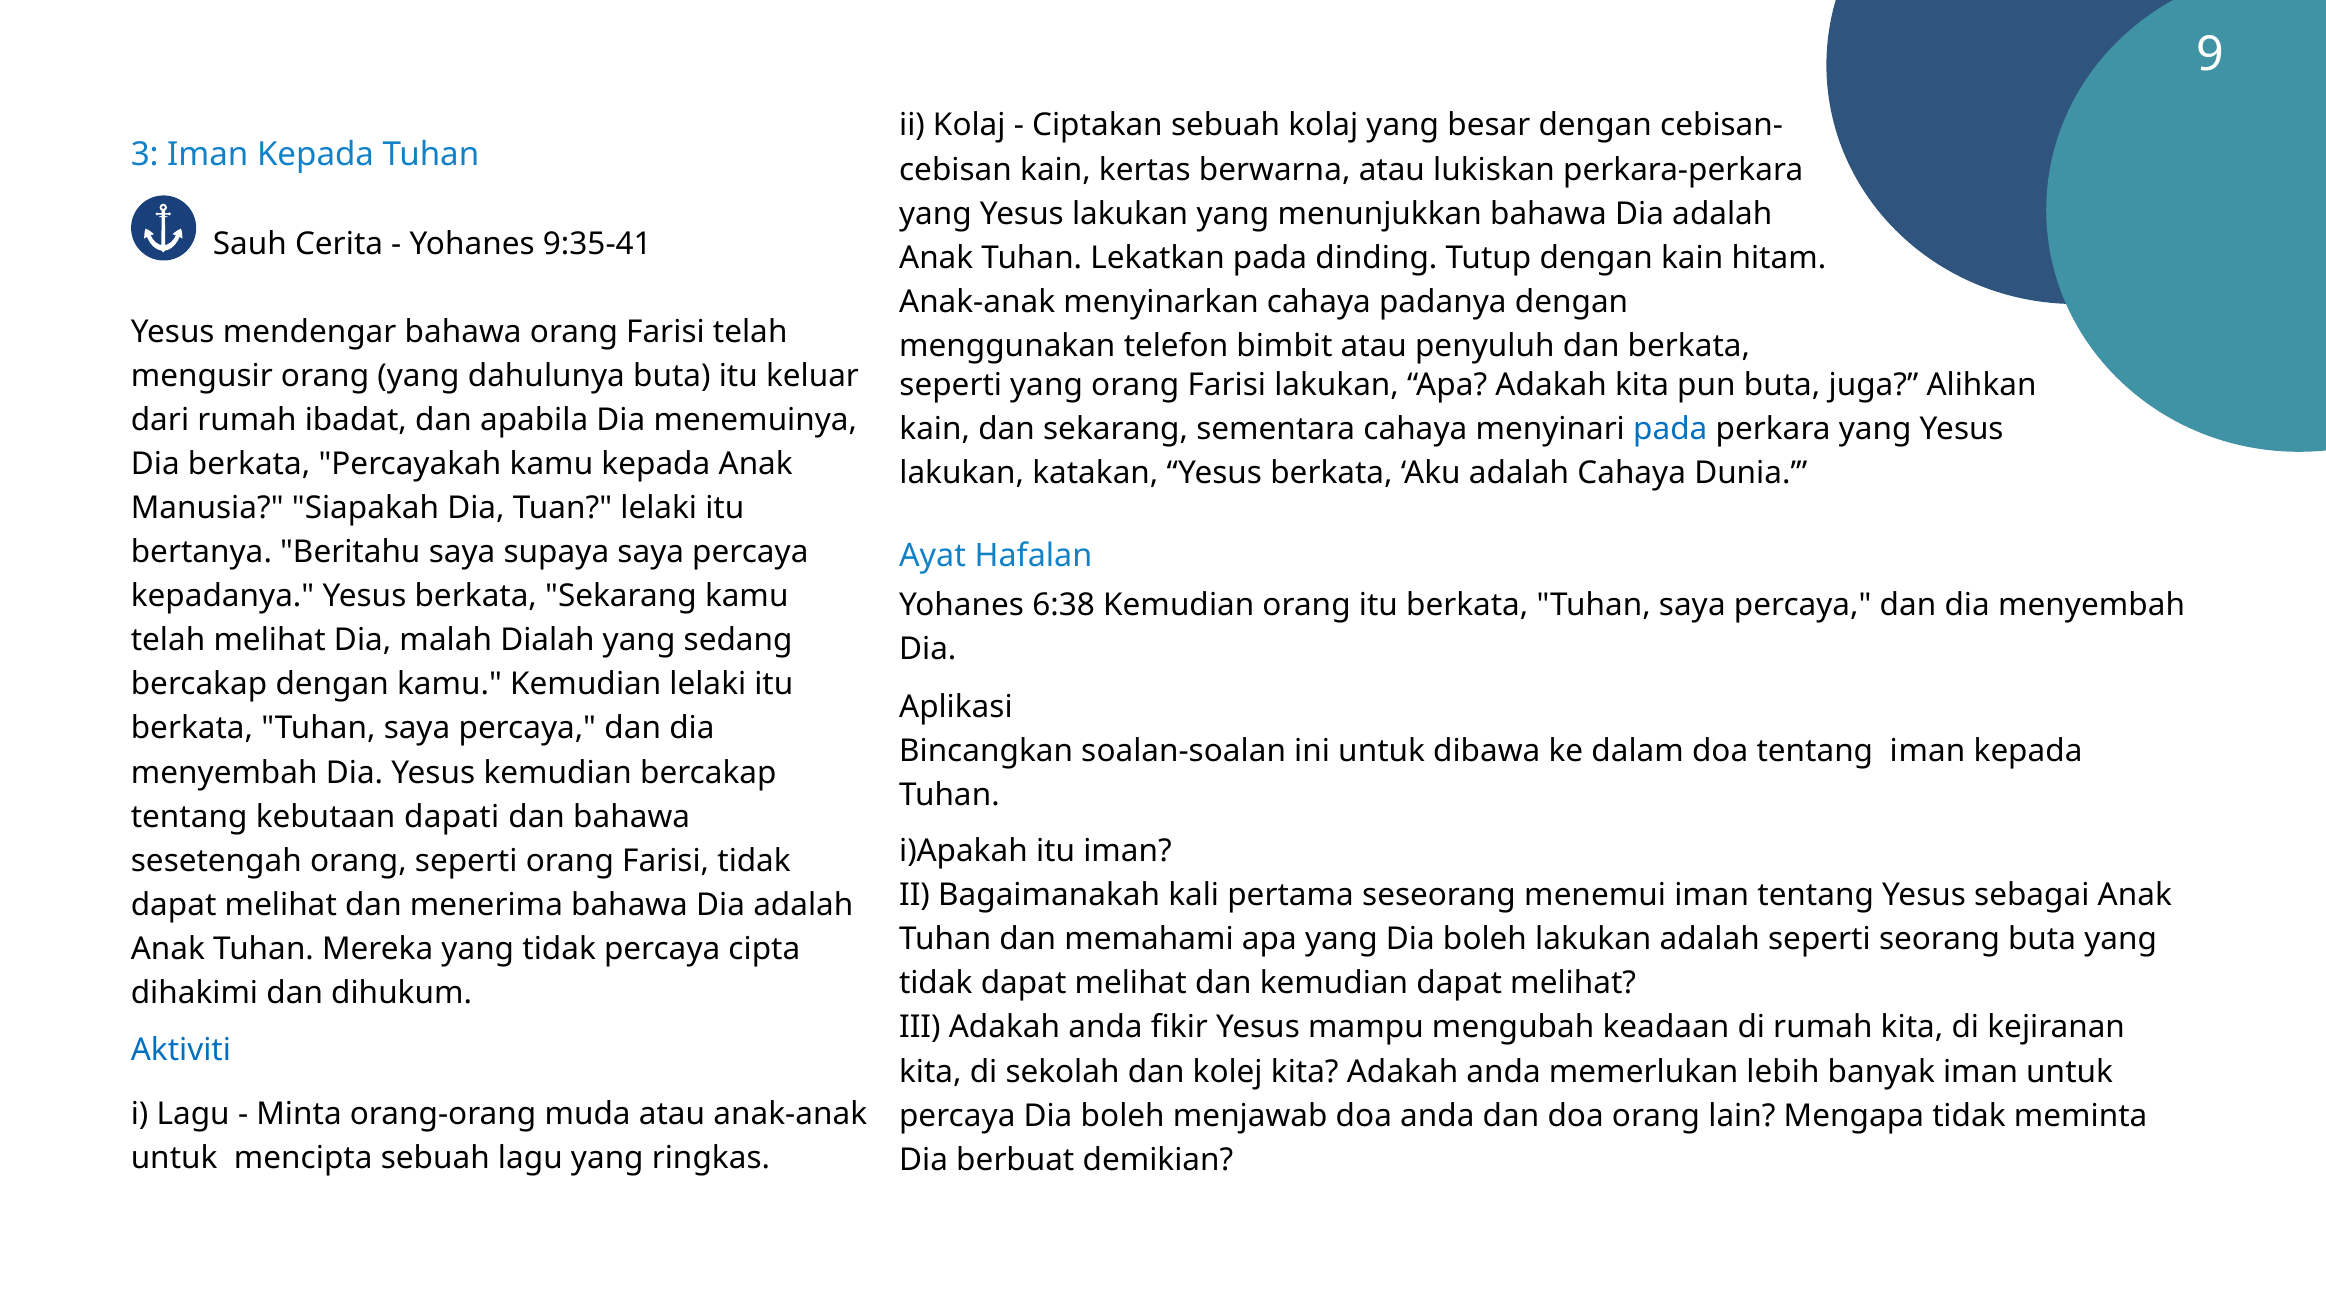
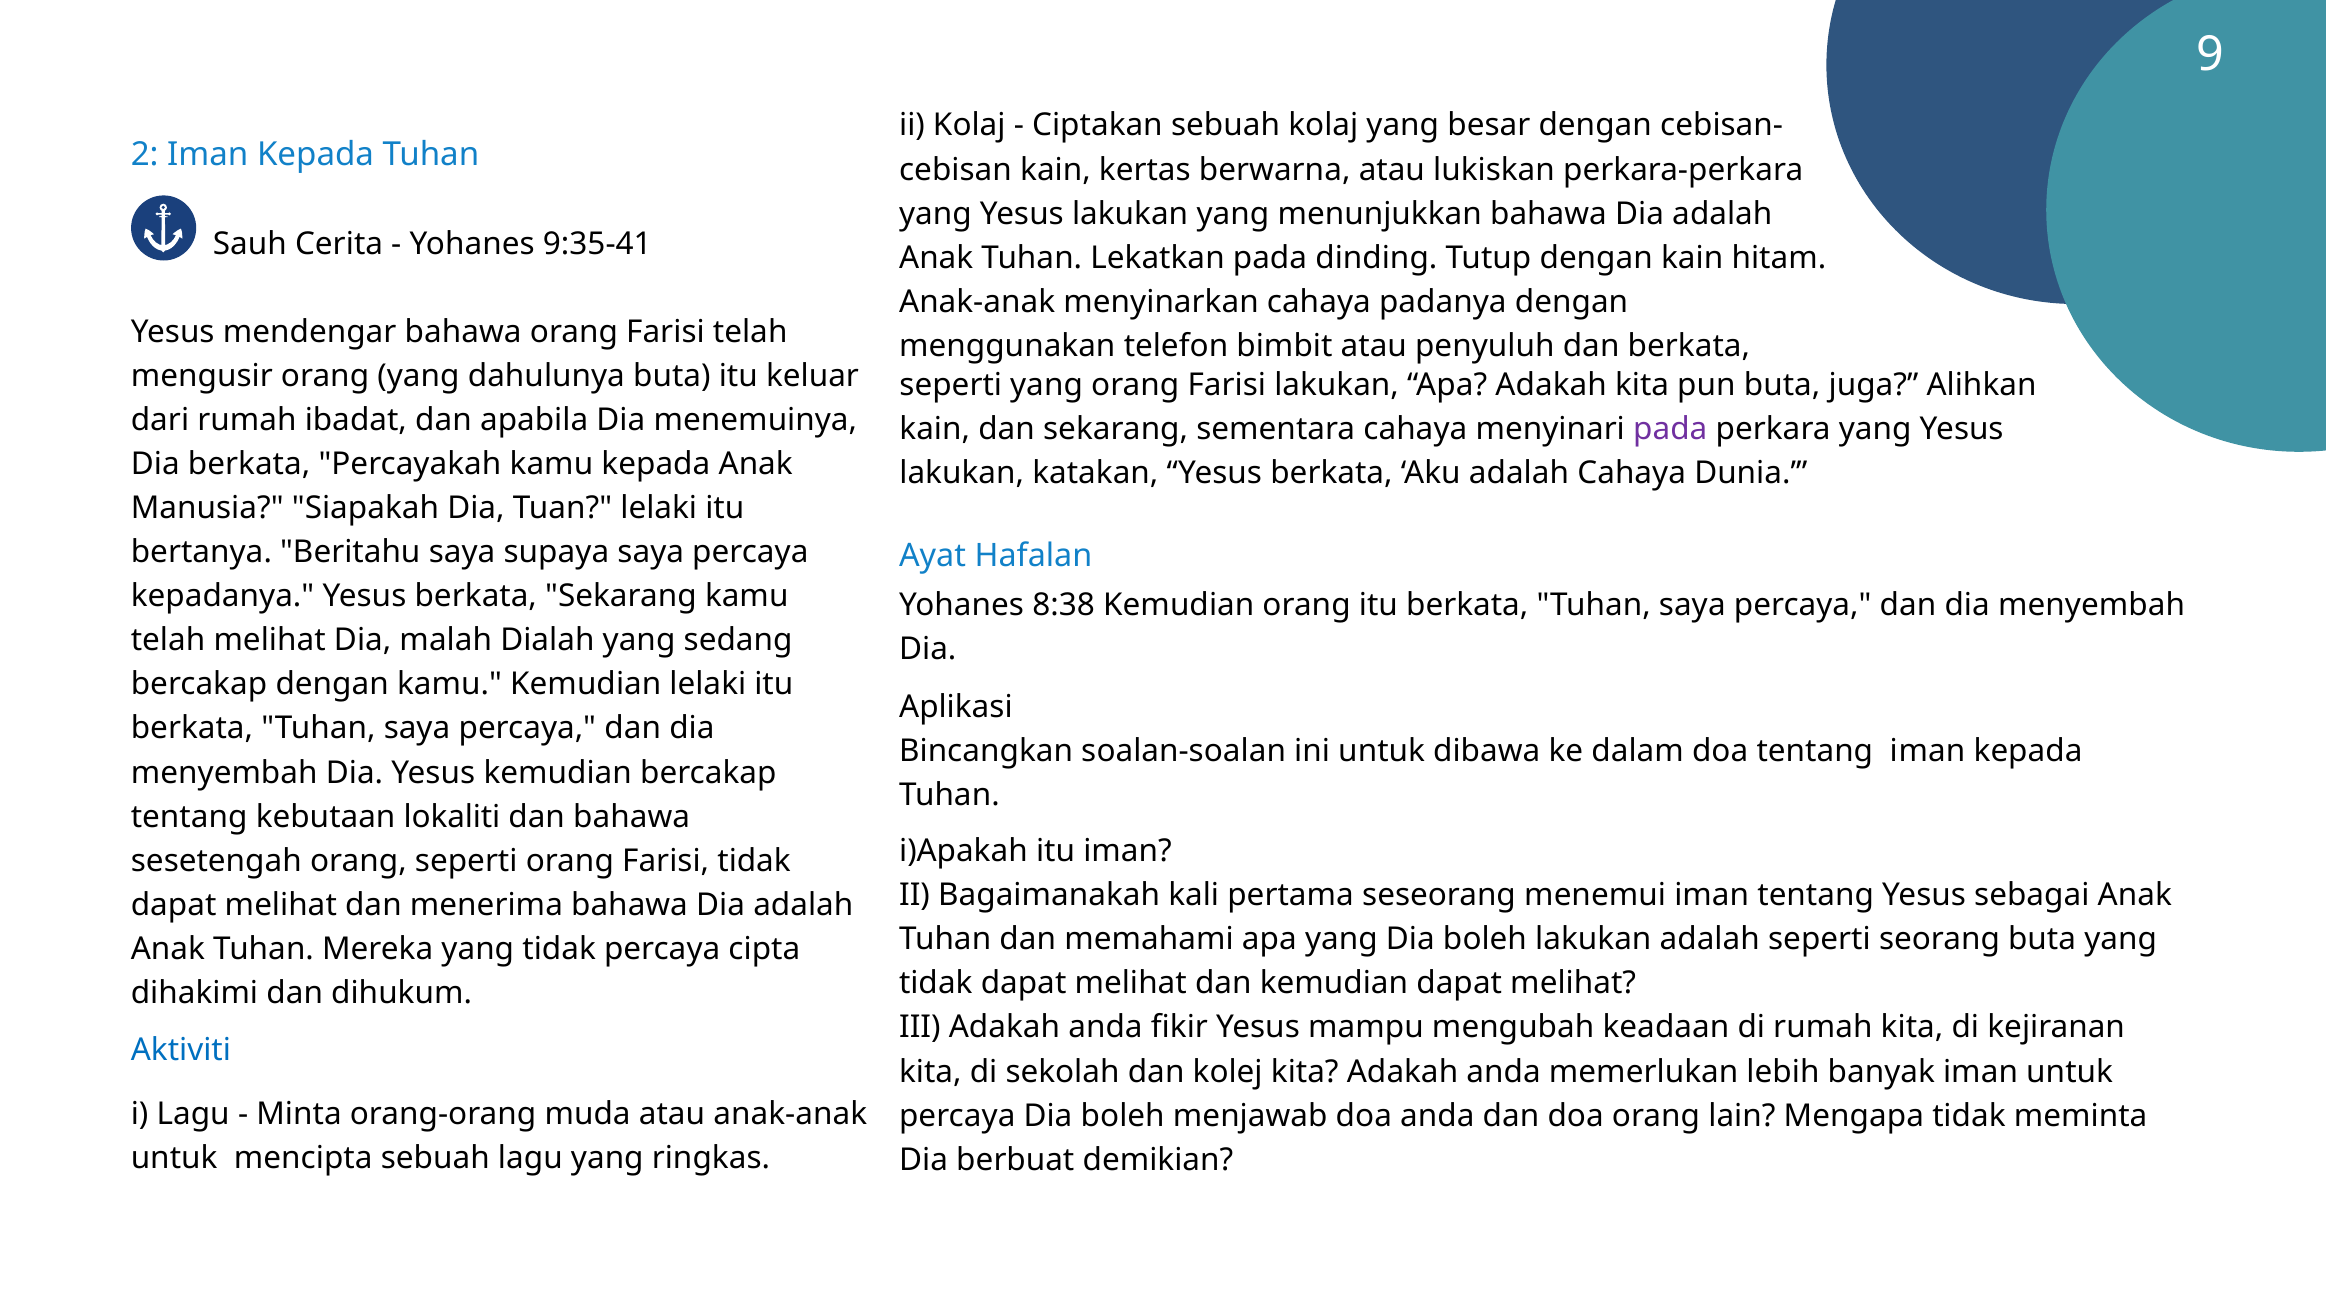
3: 3 -> 2
pada at (1670, 429) colour: blue -> purple
6:38: 6:38 -> 8:38
dapati: dapati -> lokaliti
